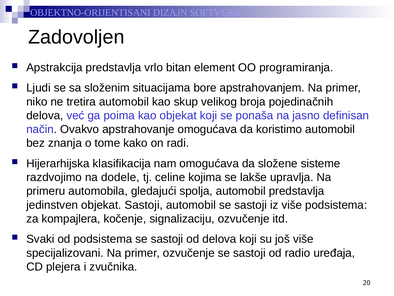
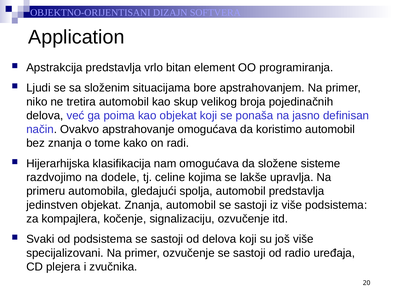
Zadovoljen: Zadovoljen -> Application
objekat Sastoji: Sastoji -> Znanja
